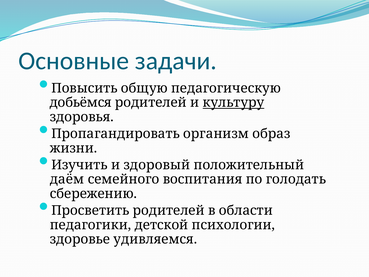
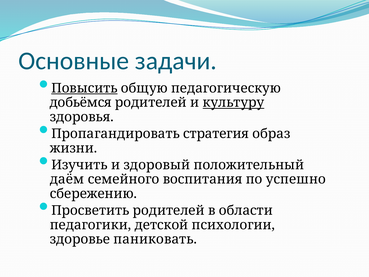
Повысить underline: none -> present
организм: организм -> стратегия
голодать: голодать -> успешно
удивляемся: удивляемся -> паниковать
